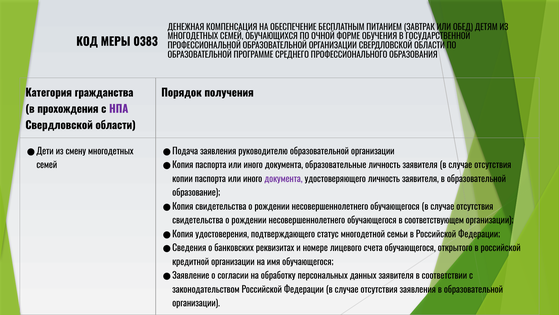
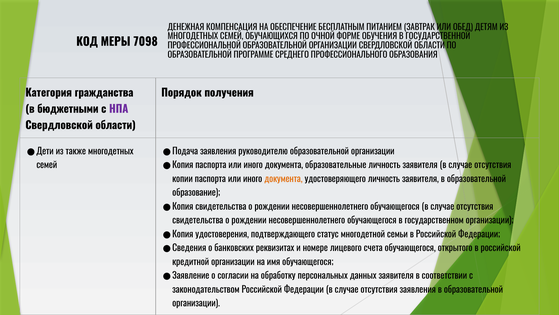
0383: 0383 -> 7098
прохождения: прохождения -> бюджетными
смену: смену -> также
документа at (283, 179) colour: purple -> orange
соответствующем: соответствующем -> государственном
